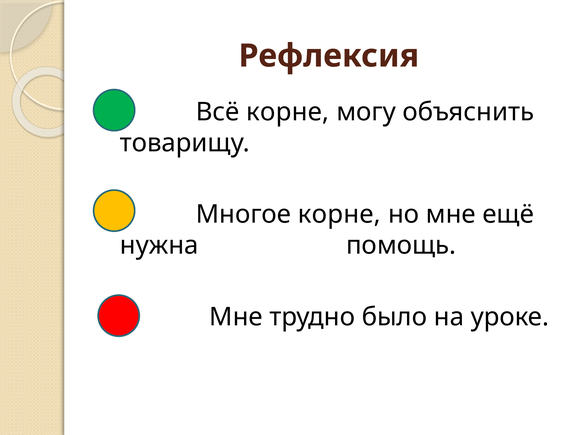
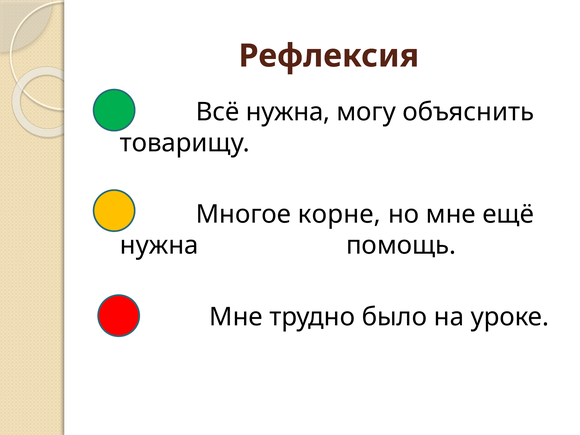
Всё корне: корне -> нужна
